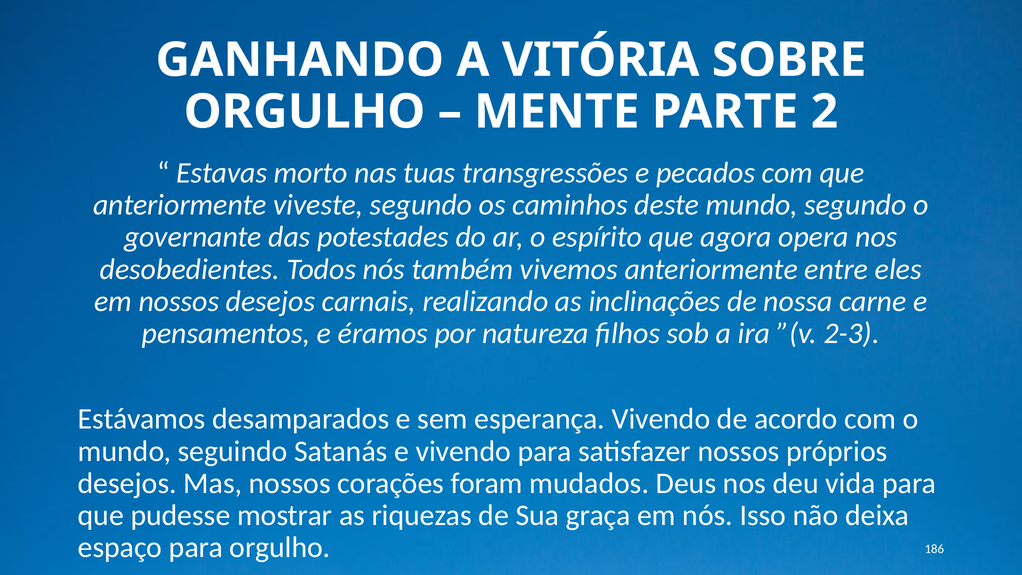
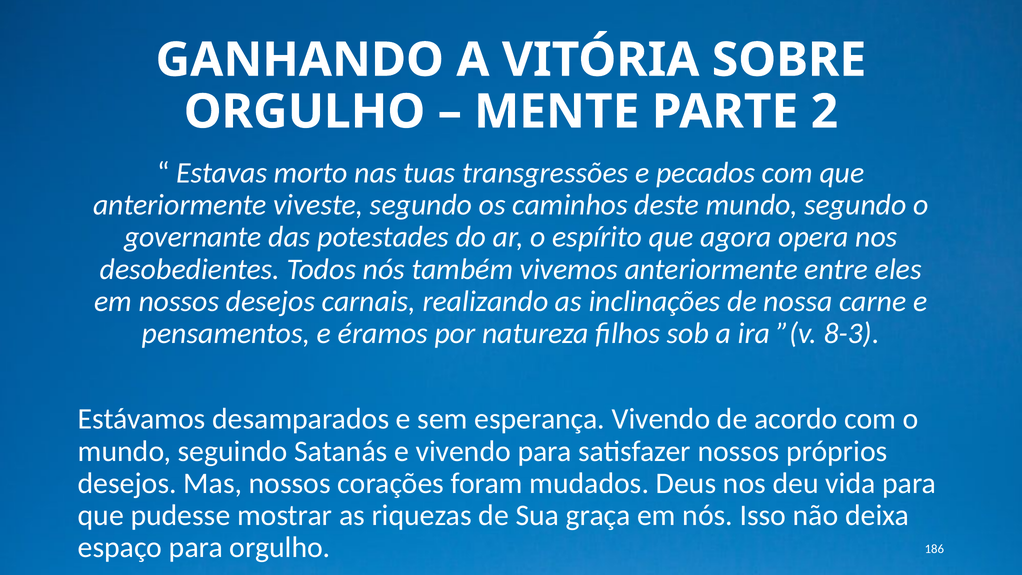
2-3: 2-3 -> 8-3
